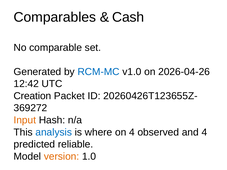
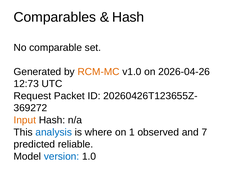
Cash at (128, 17): Cash -> Hash
RCM-MC colour: blue -> orange
12:42: 12:42 -> 12:73
Creation: Creation -> Request
on 4: 4 -> 1
and 4: 4 -> 7
version colour: orange -> blue
